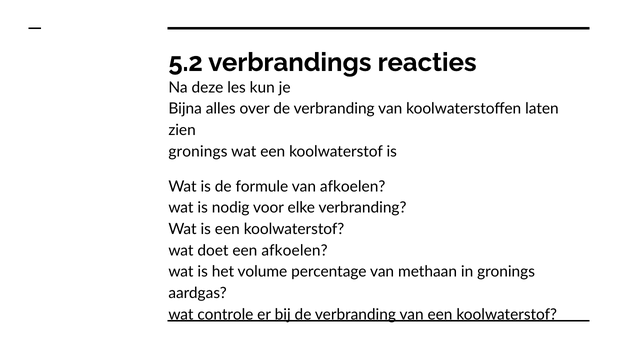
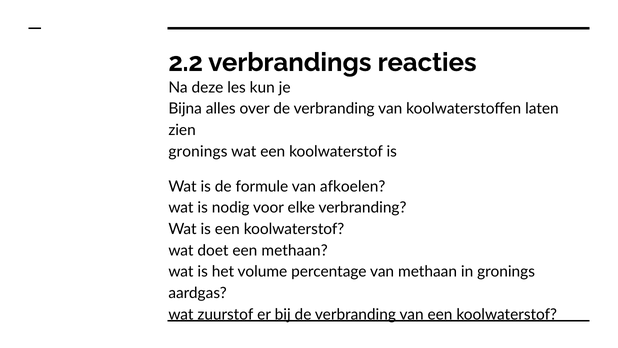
5.2: 5.2 -> 2.2
een afkoelen: afkoelen -> methaan
controle: controle -> zuurstof
